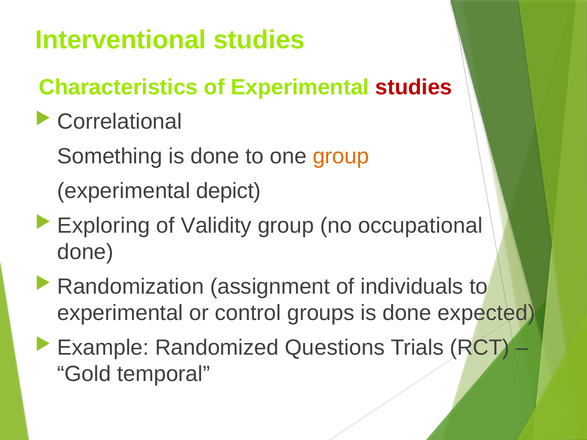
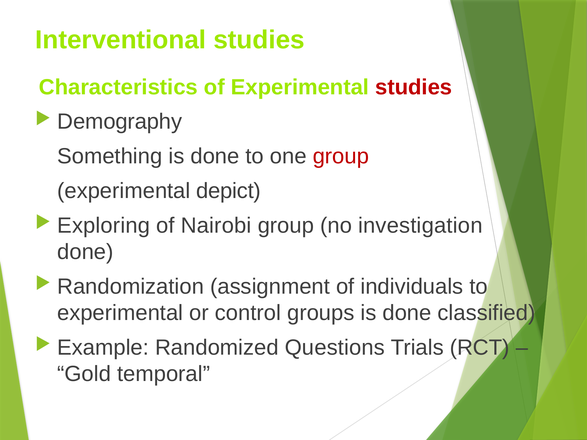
Correlational: Correlational -> Demography
group at (341, 156) colour: orange -> red
Validity: Validity -> Nairobi
occupational: occupational -> investigation
expected: expected -> classified
